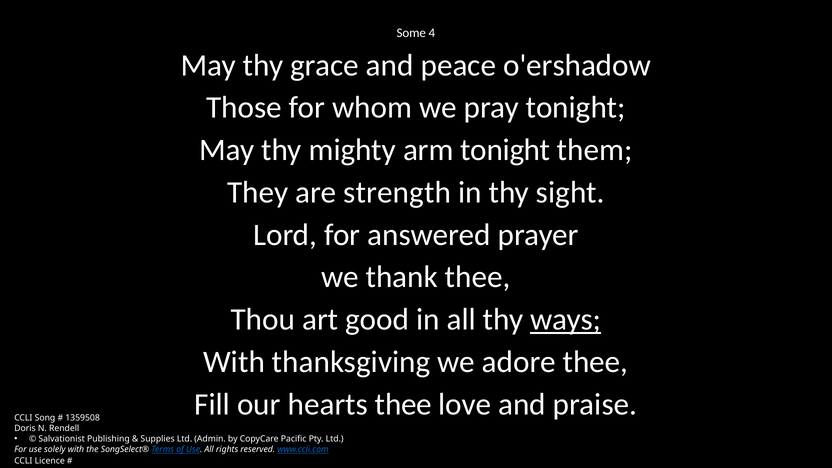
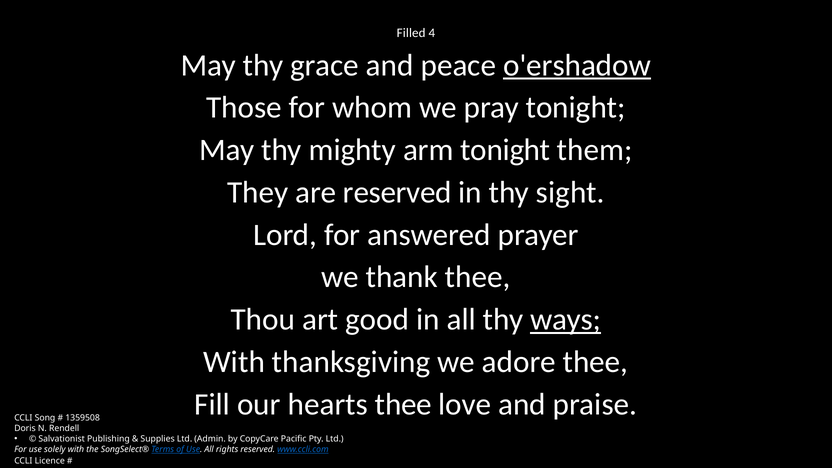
Some: Some -> Filled
o'ershadow underline: none -> present
are strength: strength -> reserved
